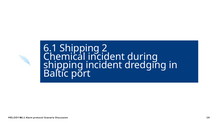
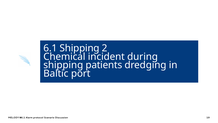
shipping incident: incident -> patients
